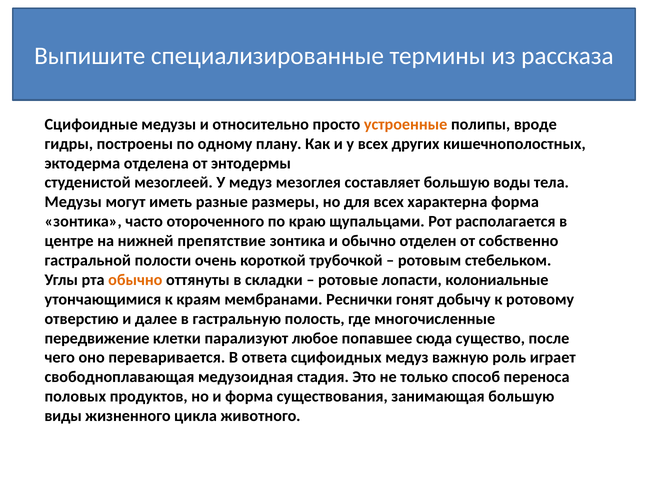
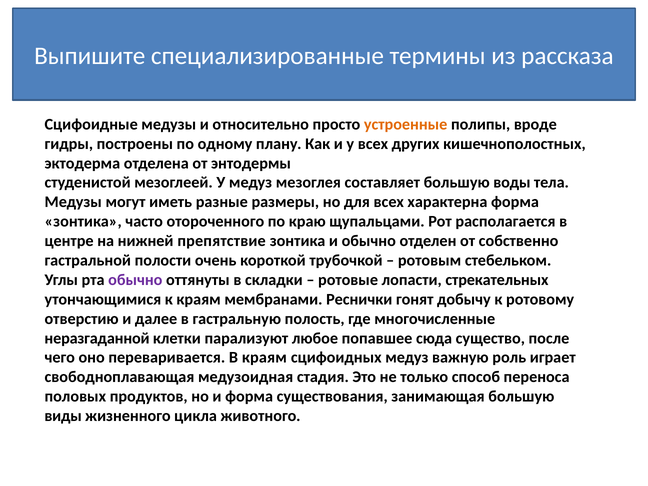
обычно at (135, 280) colour: orange -> purple
колониальные: колониальные -> стрекательных
передвижение: передвижение -> неразгаданной
В ответа: ответа -> краям
